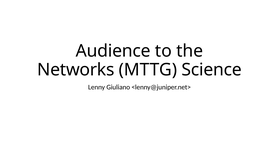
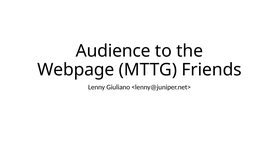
Networks: Networks -> Webpage
Science: Science -> Friends
